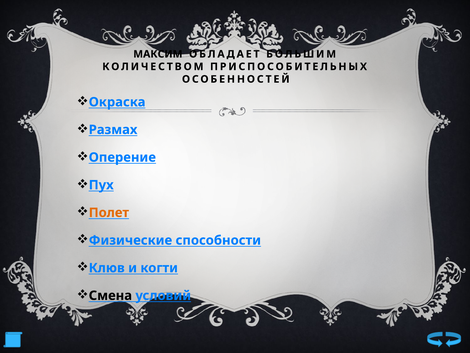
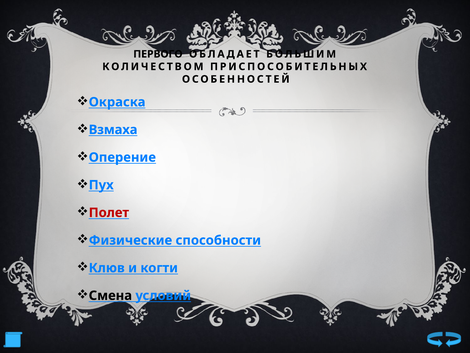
МАКСИМ: МАКСИМ -> ПЕРВОГО
Размах: Размах -> Взмаха
Полет colour: orange -> red
